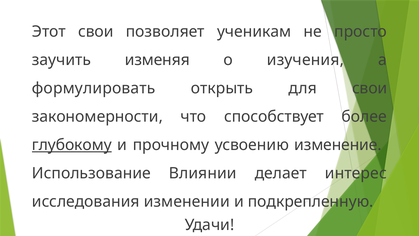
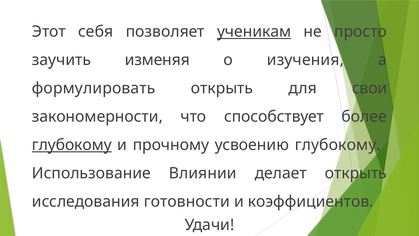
Этот свои: свои -> себя
ученикам underline: none -> present
усвоению изменение: изменение -> глубокому
делает интерес: интерес -> открыть
изменении: изменении -> готовности
подкрепленную: подкрепленную -> коэффициентов
